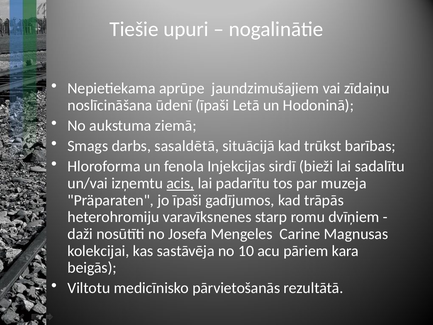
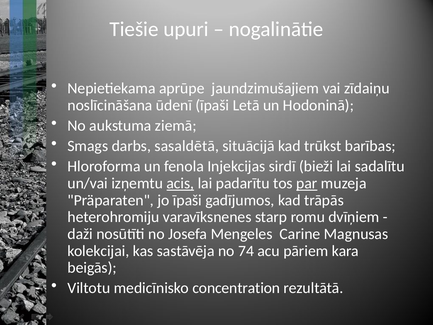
par underline: none -> present
10: 10 -> 74
pārvietošanās: pārvietošanās -> concentration
